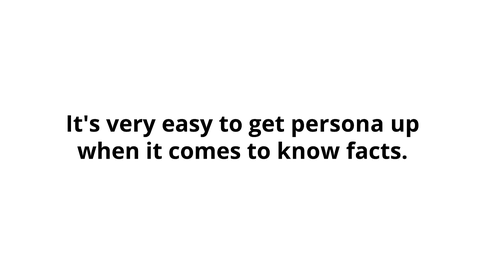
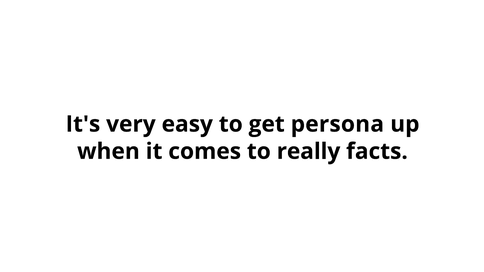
know: know -> really
